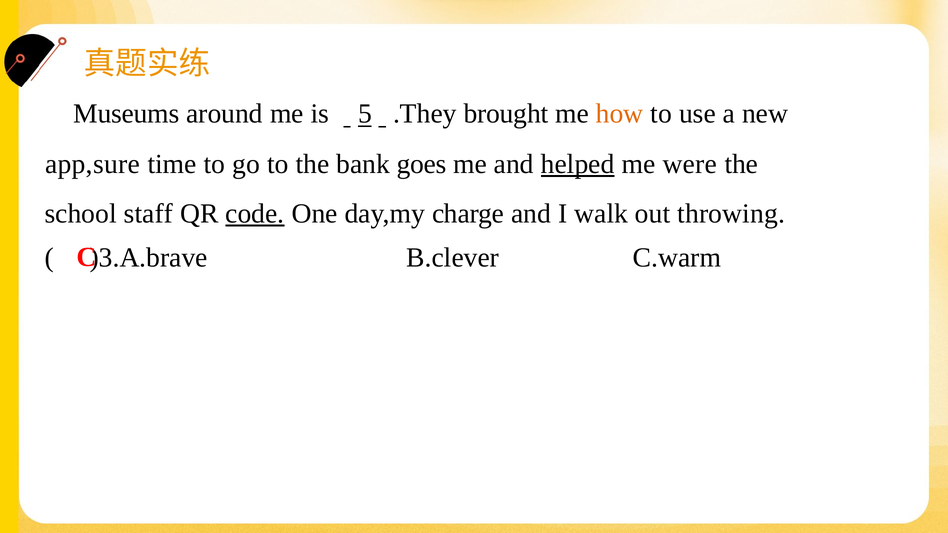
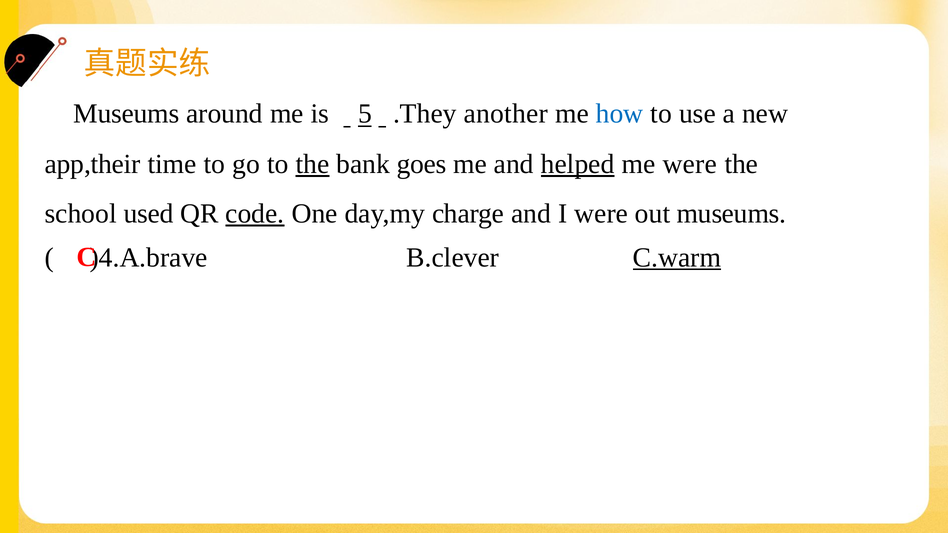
brought: brought -> another
how colour: orange -> blue
app,sure: app,sure -> app,their
the at (312, 164) underline: none -> present
staff: staff -> used
I walk: walk -> were
out throwing: throwing -> museums
)3.A.brave: )3.A.brave -> )4.A.brave
C.warm underline: none -> present
